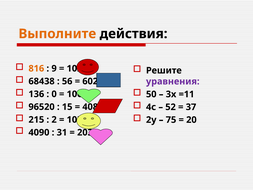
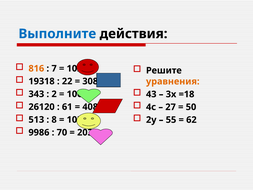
Выполните colour: orange -> blue
9: 9 -> 7
68438: 68438 -> 19318
56: 56 -> 22
602: 602 -> 308
уравнения colour: purple -> orange
136: 136 -> 343
0: 0 -> 2
50: 50 -> 43
=11: =11 -> =18
96520: 96520 -> 26120
15: 15 -> 61
52: 52 -> 27
37: 37 -> 50
215: 215 -> 513
2: 2 -> 8
75: 75 -> 55
20: 20 -> 62
4090: 4090 -> 9986
31: 31 -> 70
